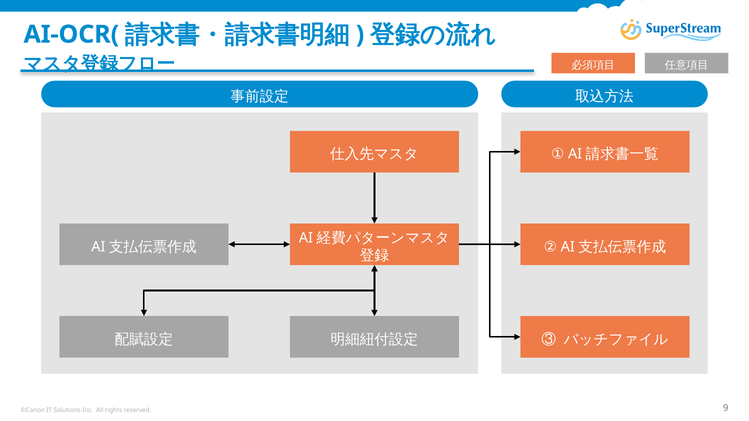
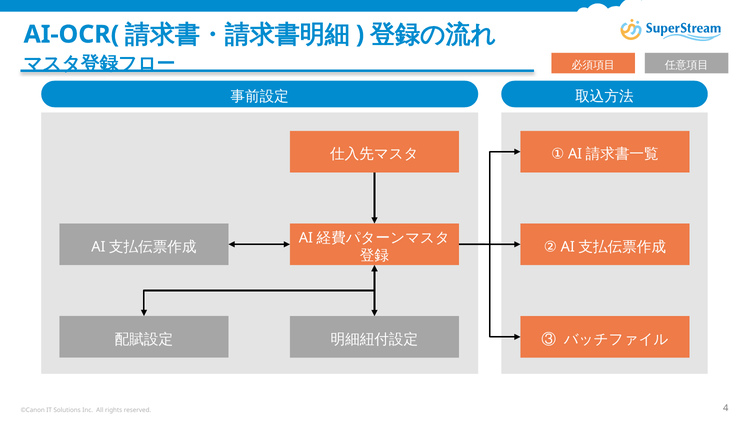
9: 9 -> 4
